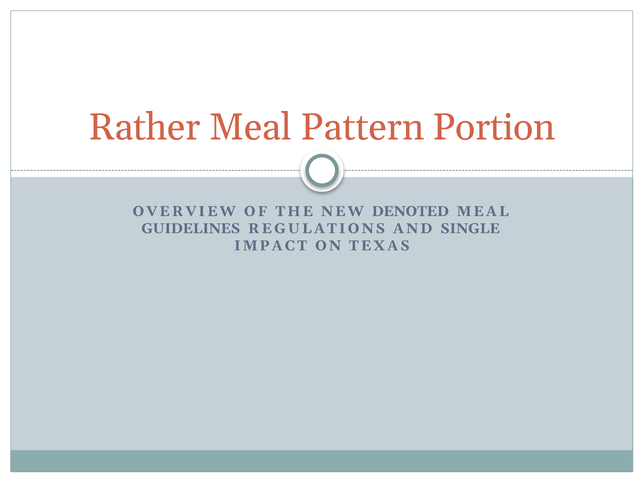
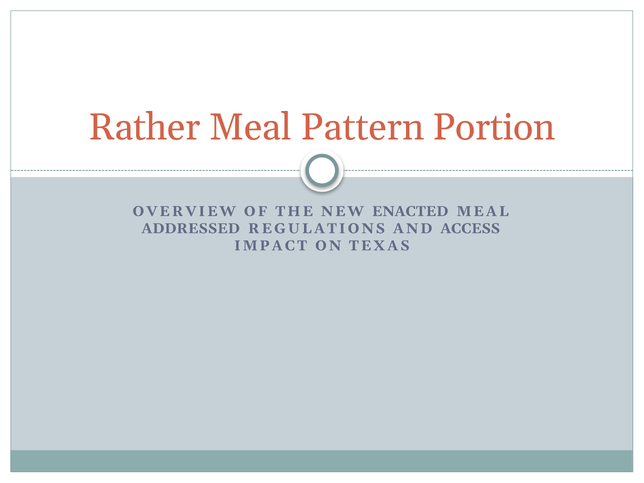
DENOTED: DENOTED -> ENACTED
GUIDELINES: GUIDELINES -> ADDRESSED
SINGLE: SINGLE -> ACCESS
